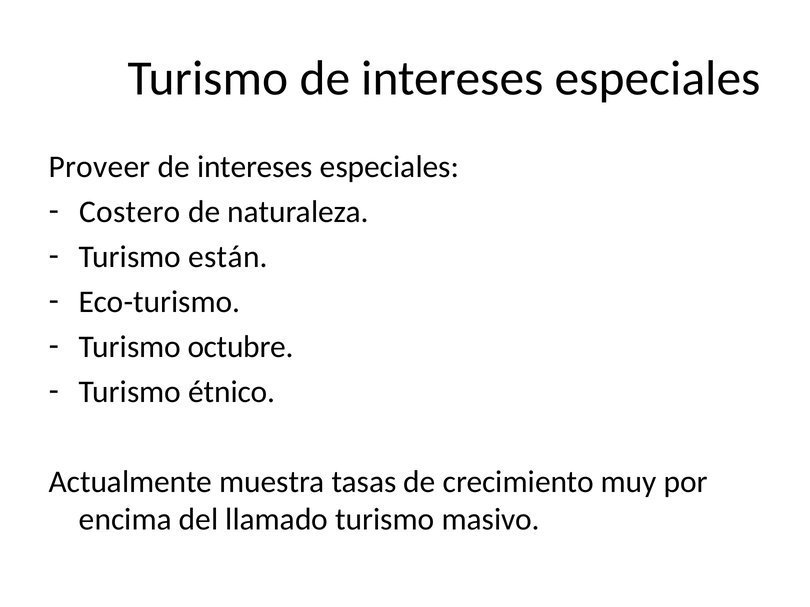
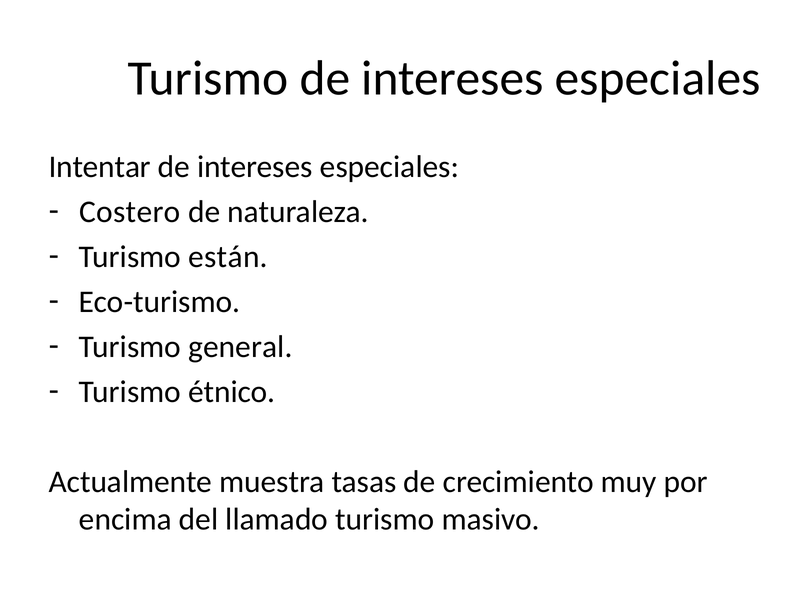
Proveer: Proveer -> Intentar
octubre: octubre -> general
